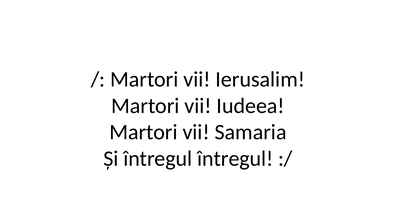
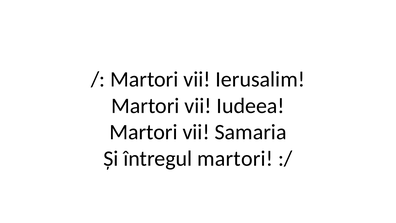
întregul întregul: întregul -> martori
